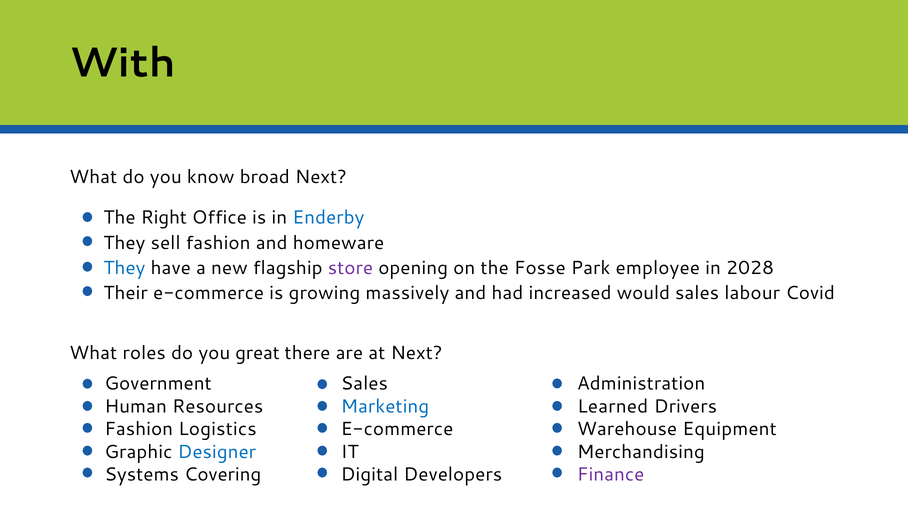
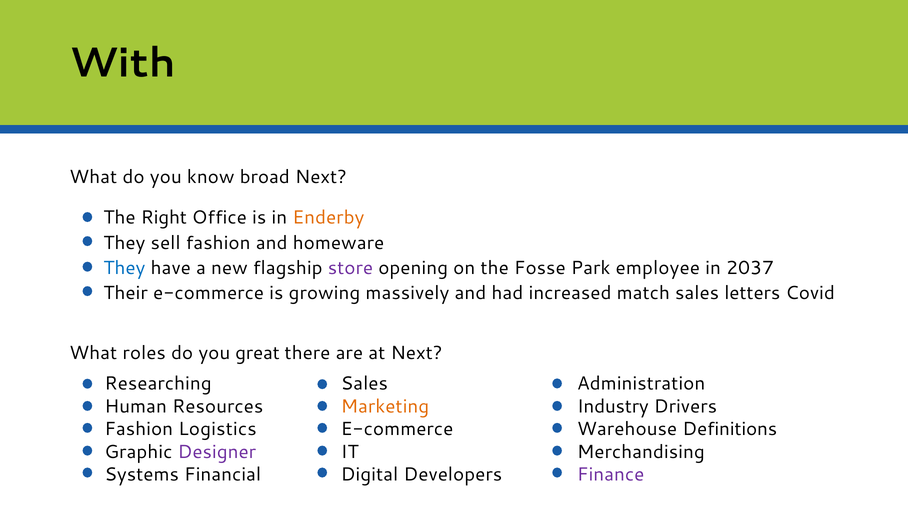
Enderby colour: blue -> orange
2028: 2028 -> 2037
would: would -> match
labour: labour -> letters
Government: Government -> Researching
Marketing colour: blue -> orange
Learned: Learned -> Industry
Equipment: Equipment -> Definitions
Designer colour: blue -> purple
Covering: Covering -> Financial
